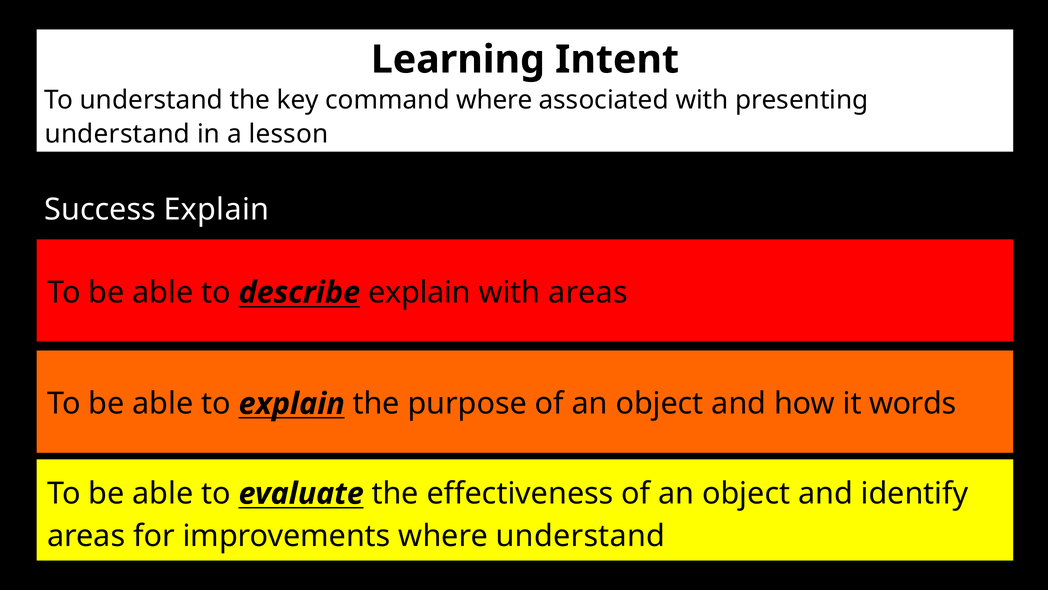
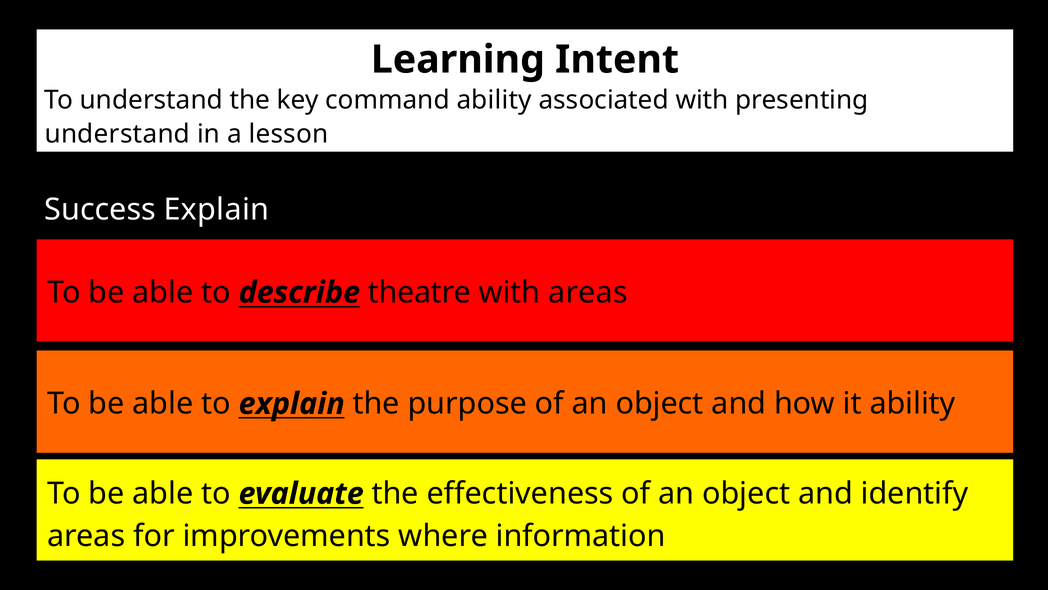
command where: where -> ability
describe explain: explain -> theatre
it words: words -> ability
where understand: understand -> information
